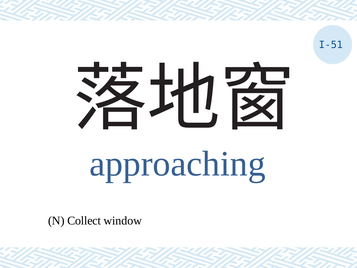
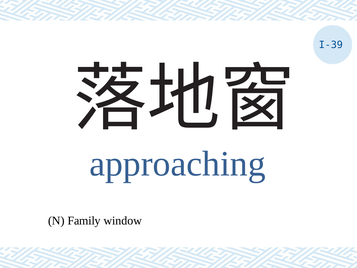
I-51: I-51 -> I-39
Collect: Collect -> Family
